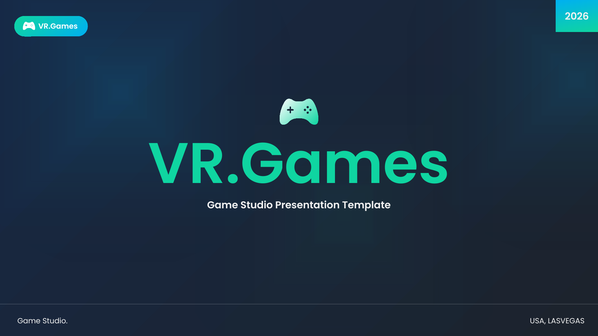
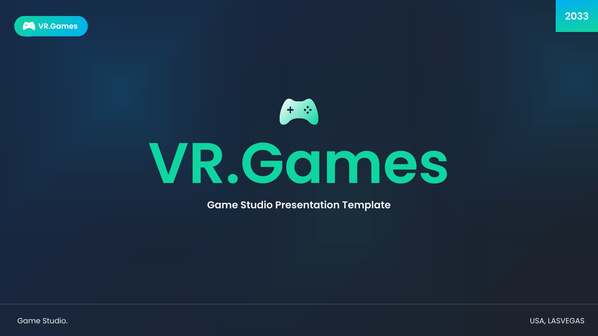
2026: 2026 -> 2033
